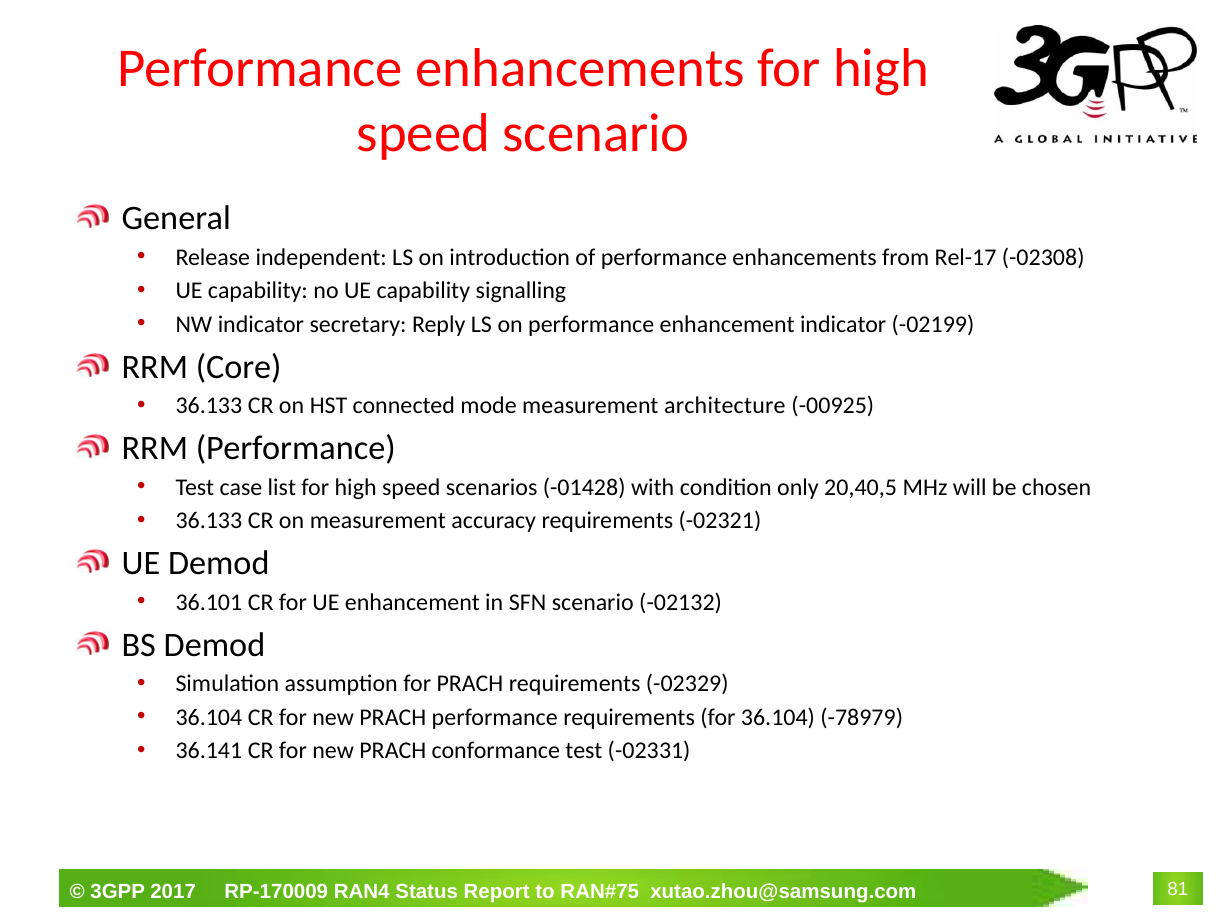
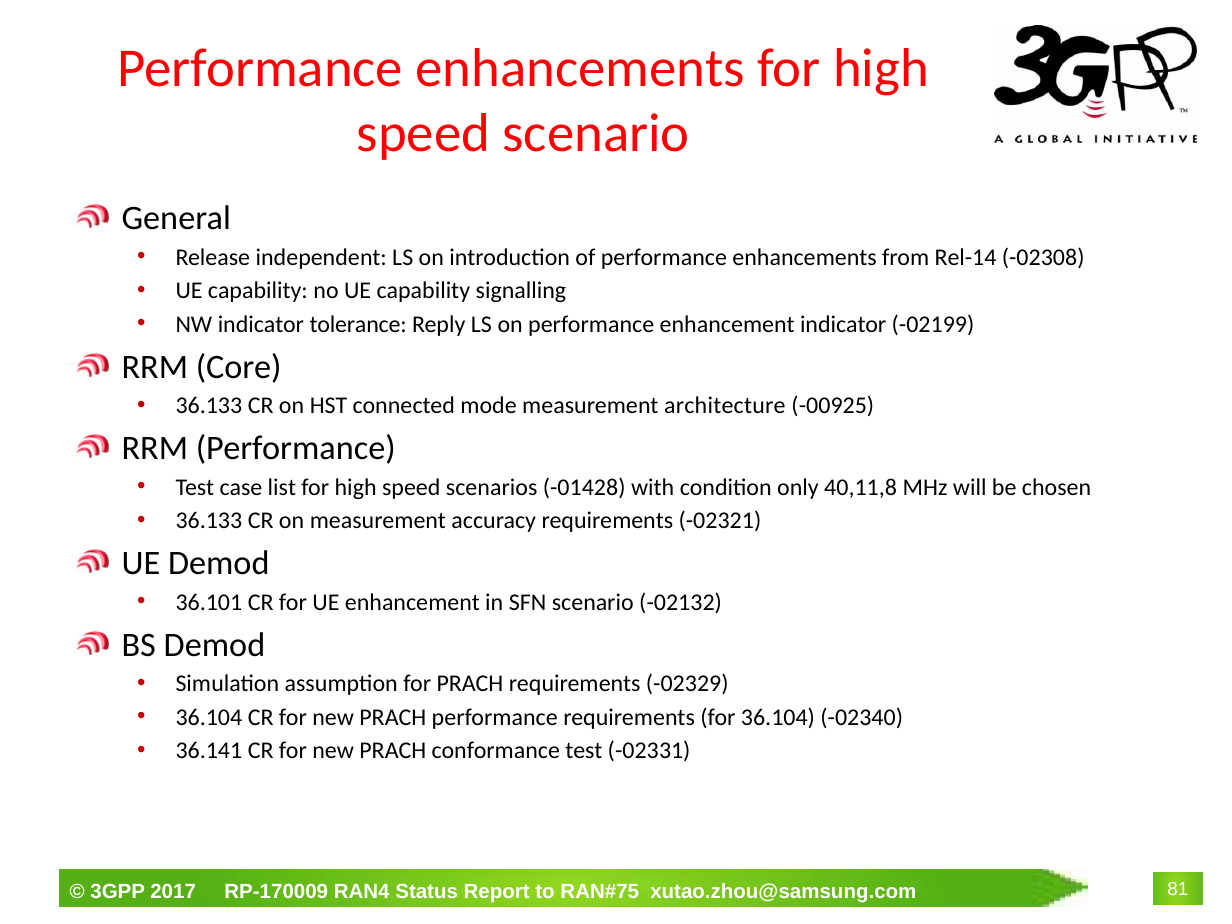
Rel-17: Rel-17 -> Rel-14
secretary: secretary -> tolerance
20,40,5: 20,40,5 -> 40,11,8
-78979: -78979 -> -02340
